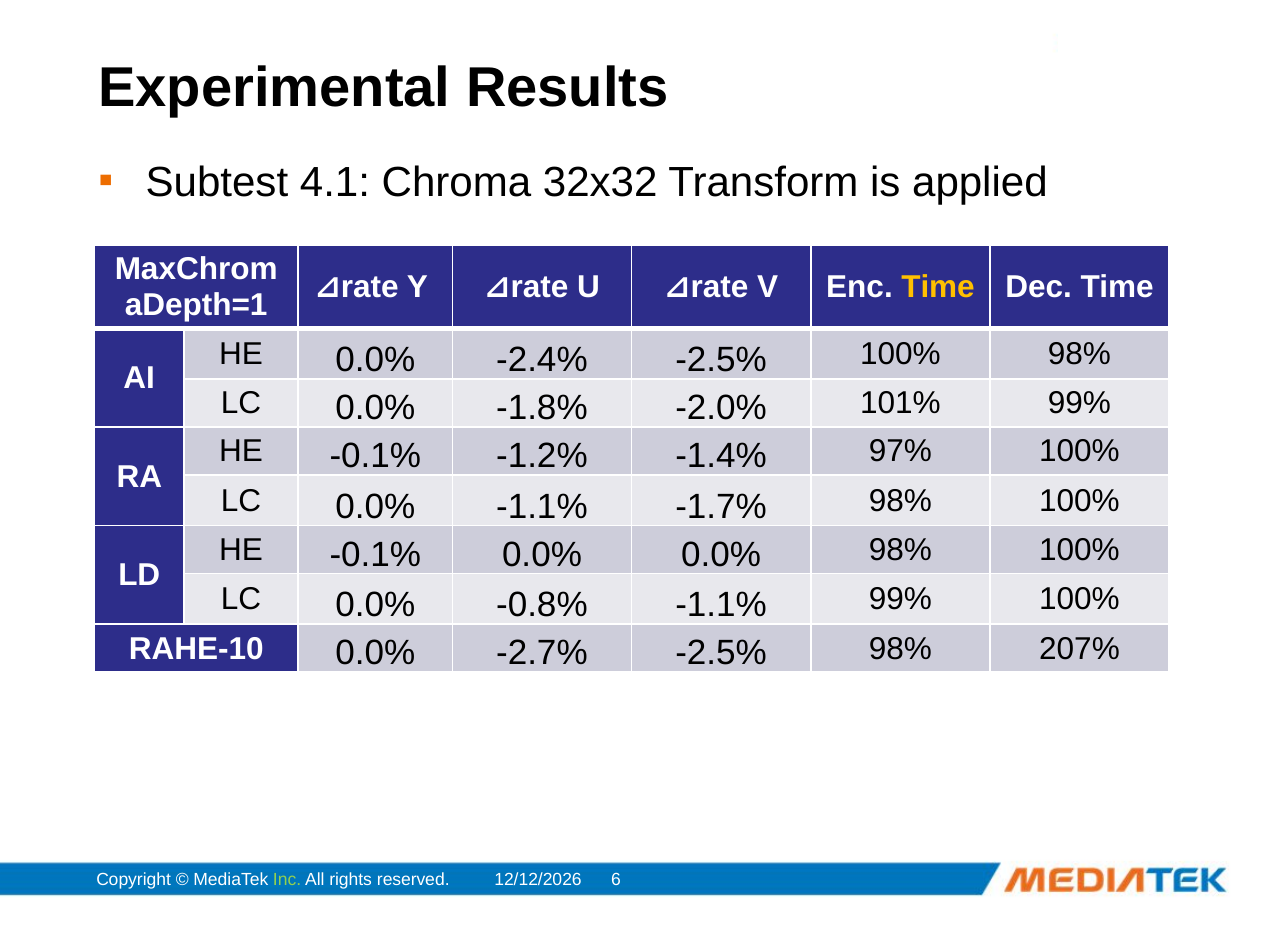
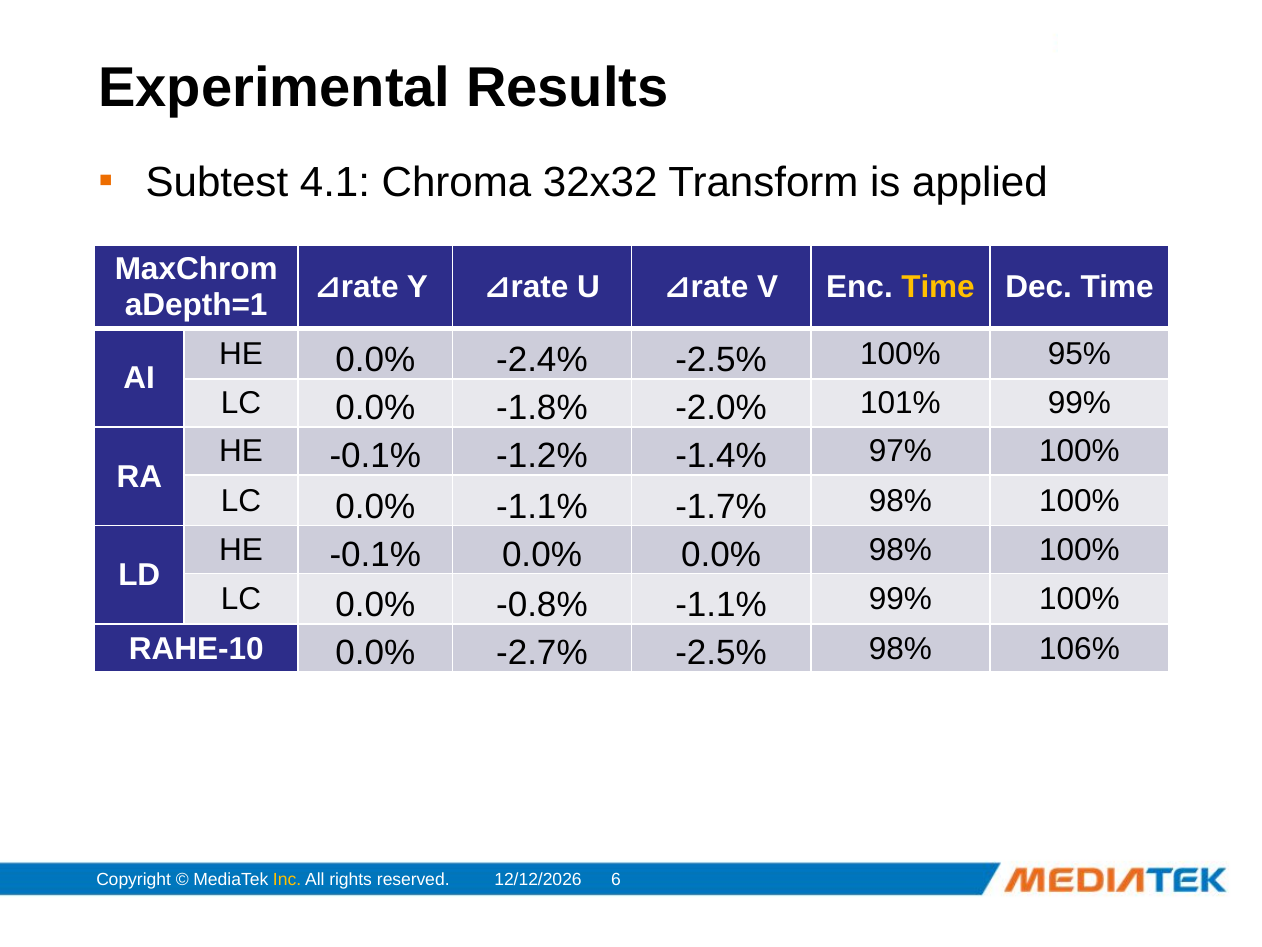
100% 98%: 98% -> 95%
207%: 207% -> 106%
Inc colour: light green -> yellow
